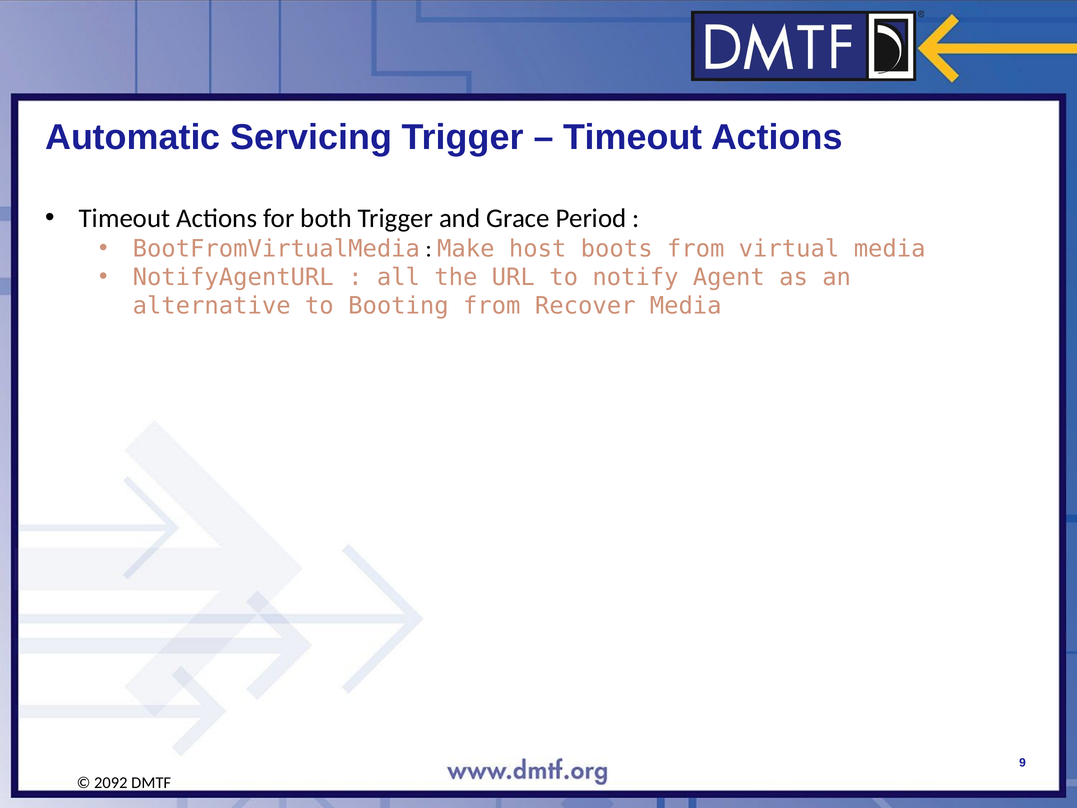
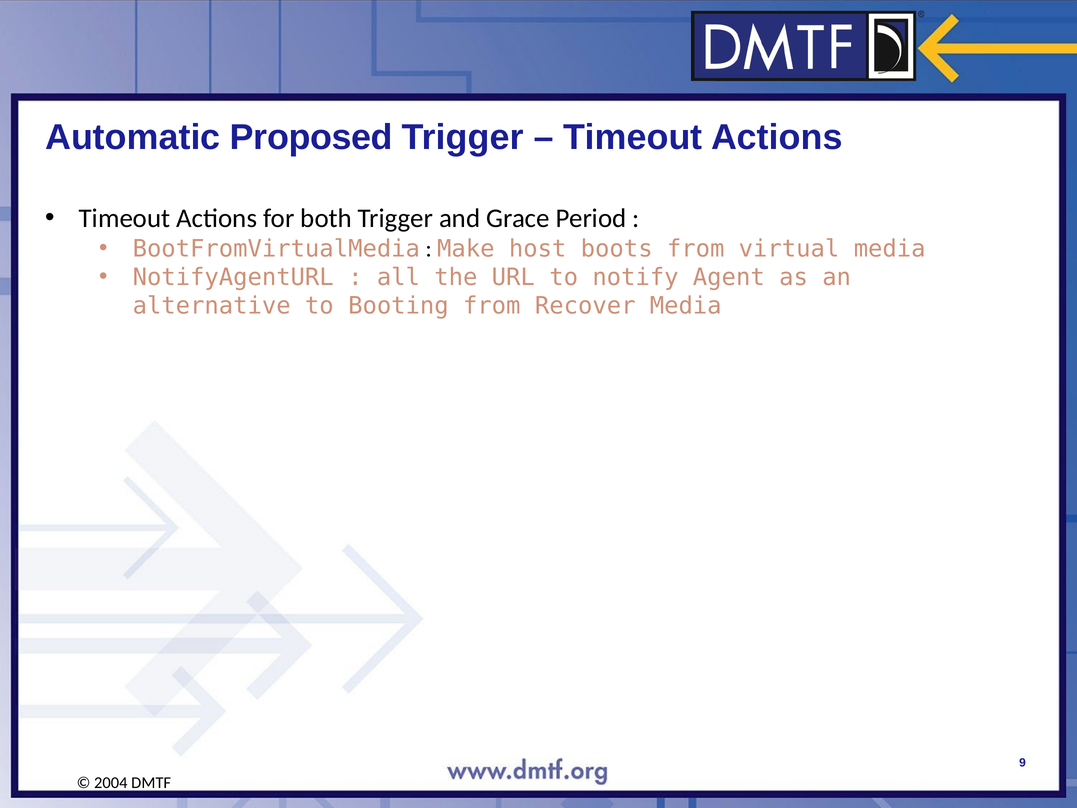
Servicing: Servicing -> Proposed
2092: 2092 -> 2004
